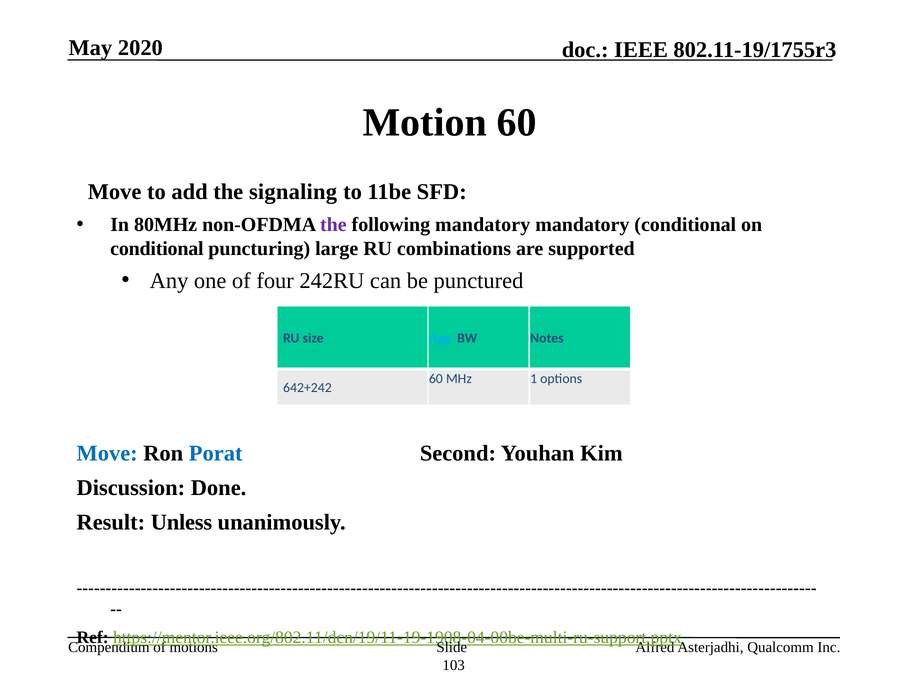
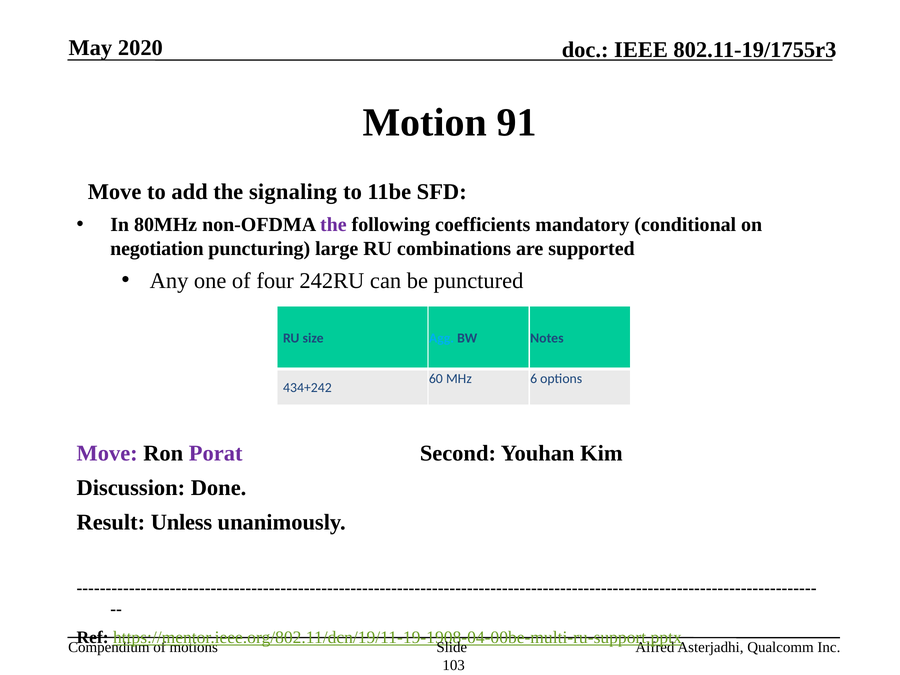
Motion 60: 60 -> 91
following mandatory: mandatory -> coefficients
conditional at (157, 249): conditional -> negotiation
1: 1 -> 6
642+242: 642+242 -> 434+242
Move at (107, 453) colour: blue -> purple
Porat colour: blue -> purple
